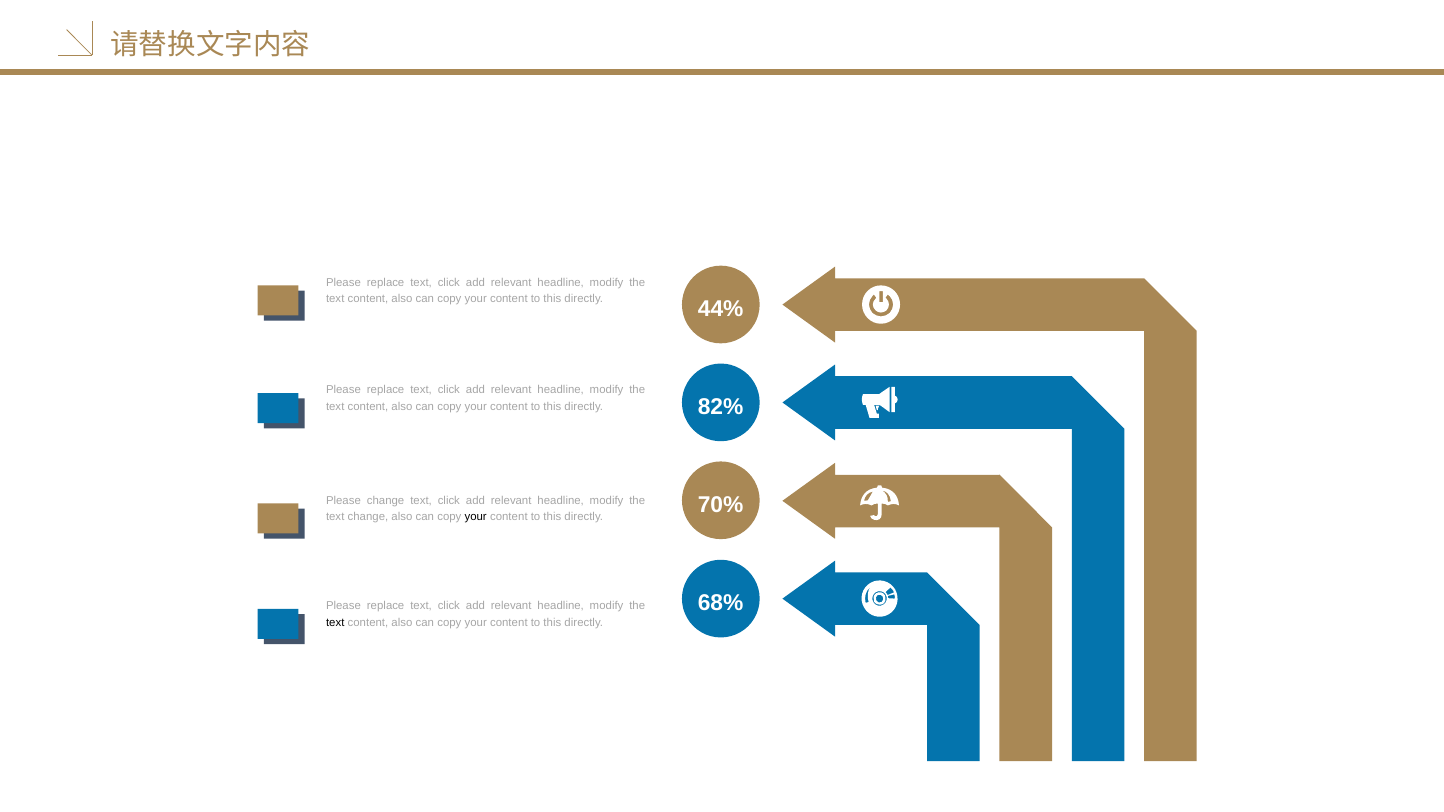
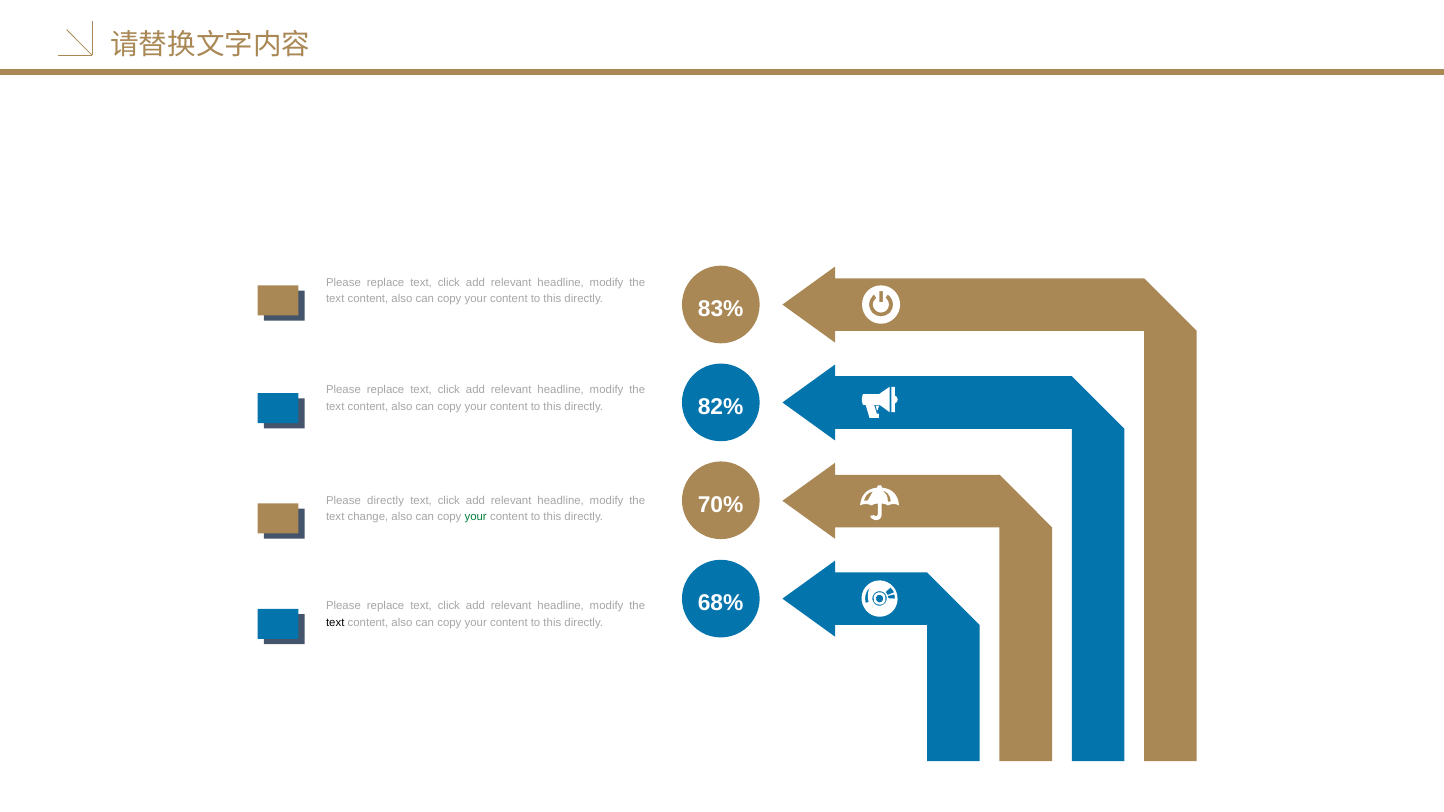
44%: 44% -> 83%
Please change: change -> directly
your at (476, 517) colour: black -> green
